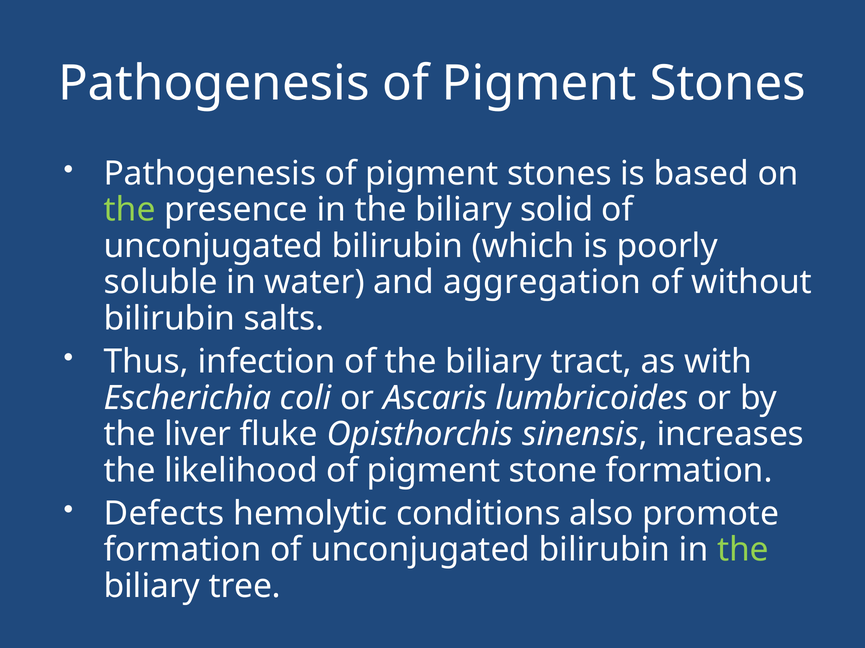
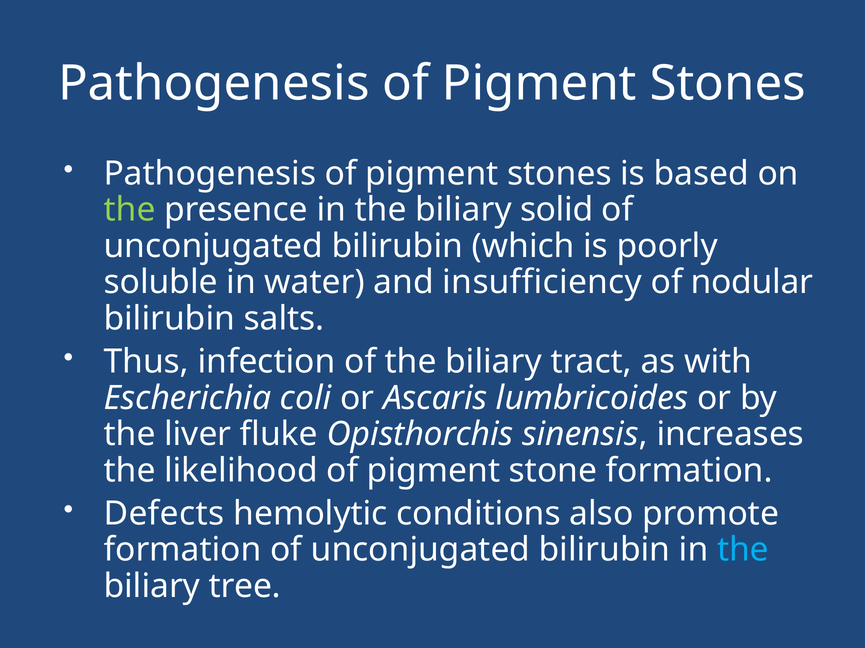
aggregation: aggregation -> insufficiency
without: without -> nodular
the at (743, 550) colour: light green -> light blue
